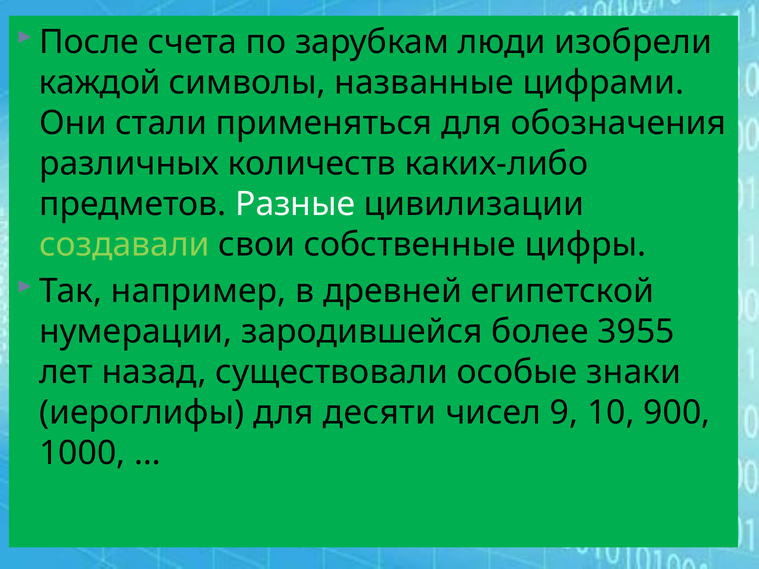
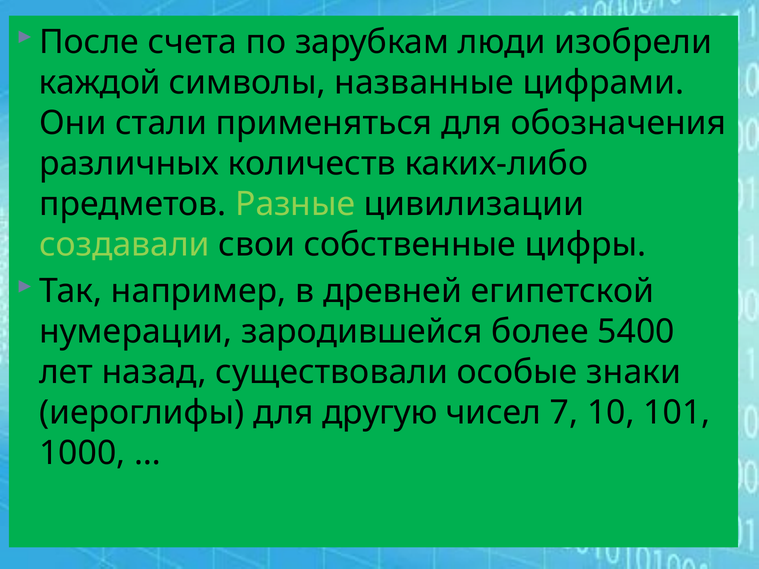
Разные colour: white -> light green
3955: 3955 -> 5400
десяти: десяти -> другую
9: 9 -> 7
900: 900 -> 101
